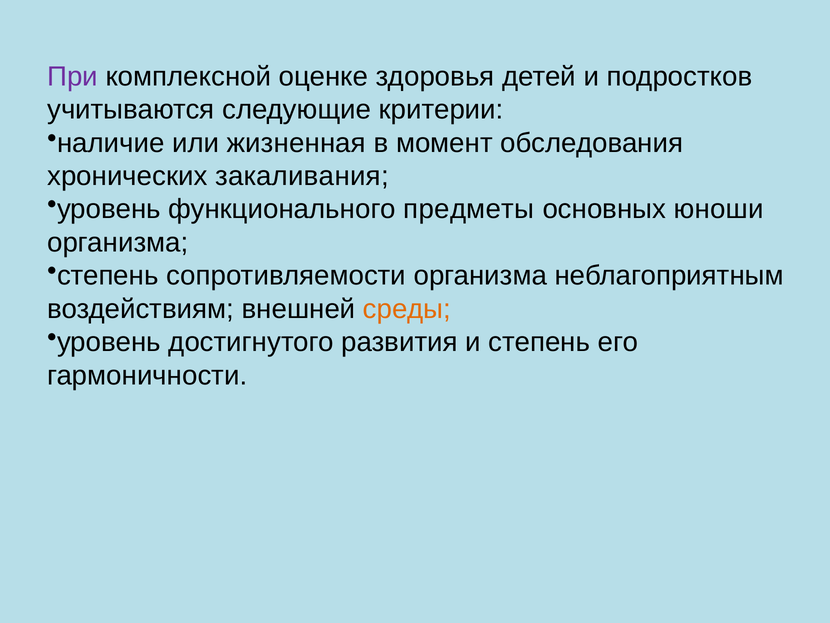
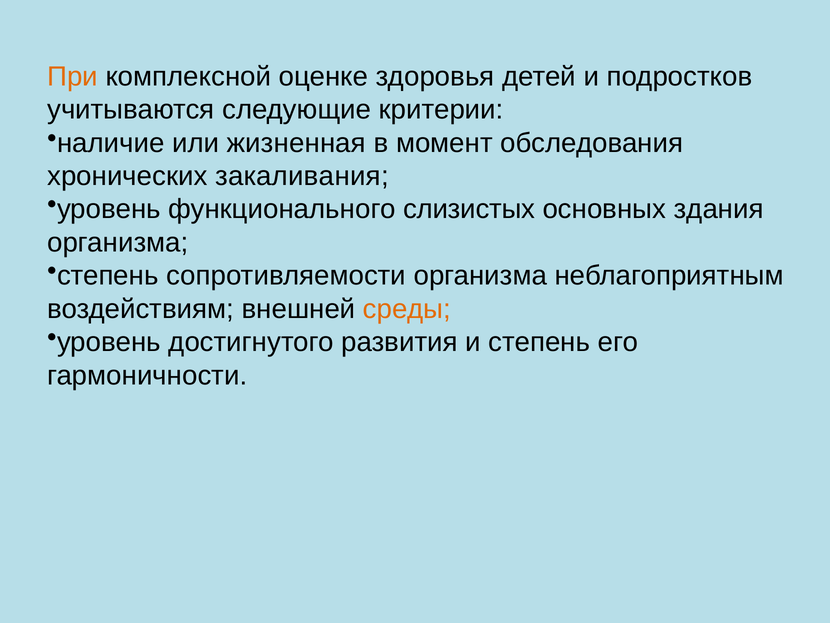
При colour: purple -> orange
предметы: предметы -> слизистых
юноши: юноши -> здания
